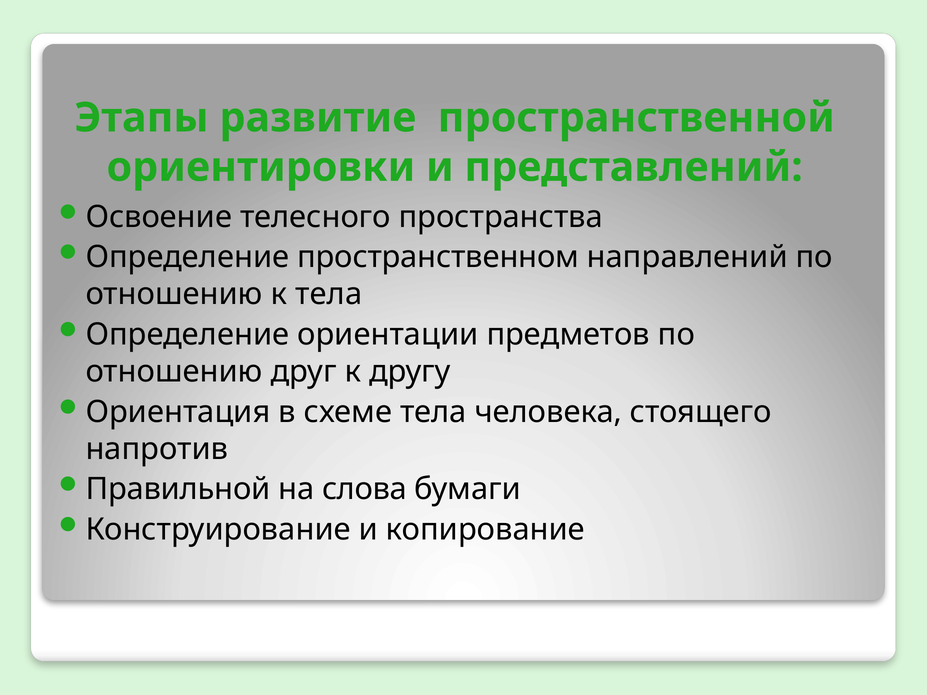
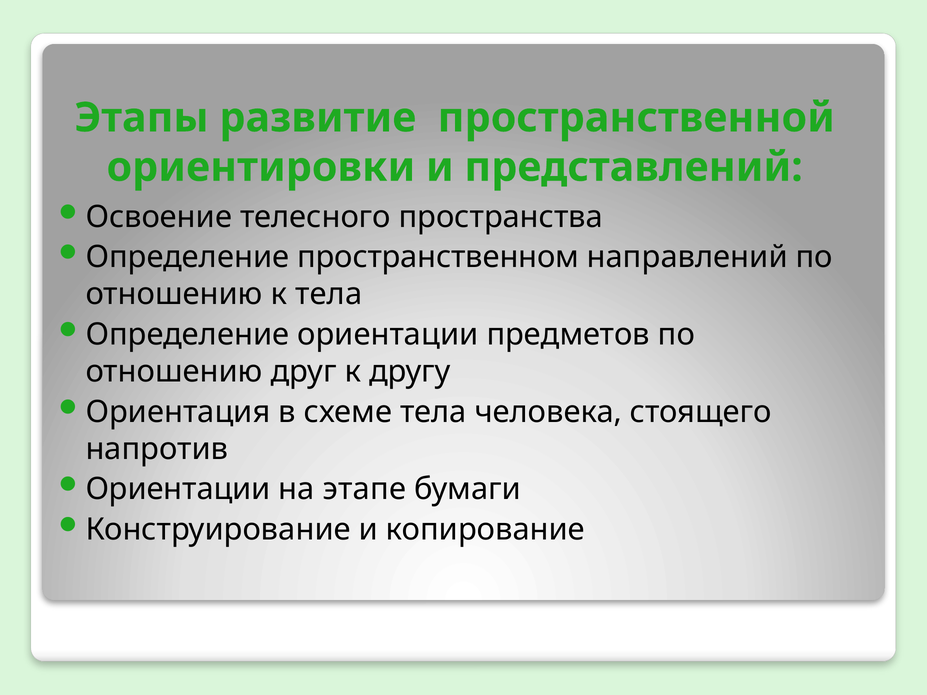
Правильной at (178, 489): Правильной -> Ориентации
слова: слова -> этапе
